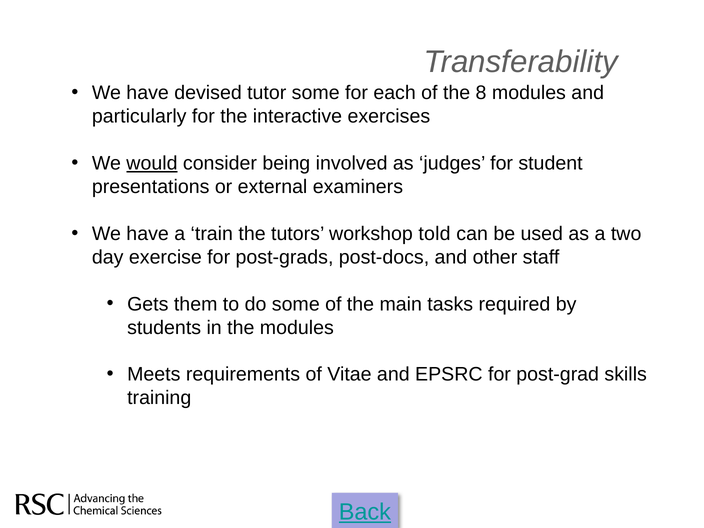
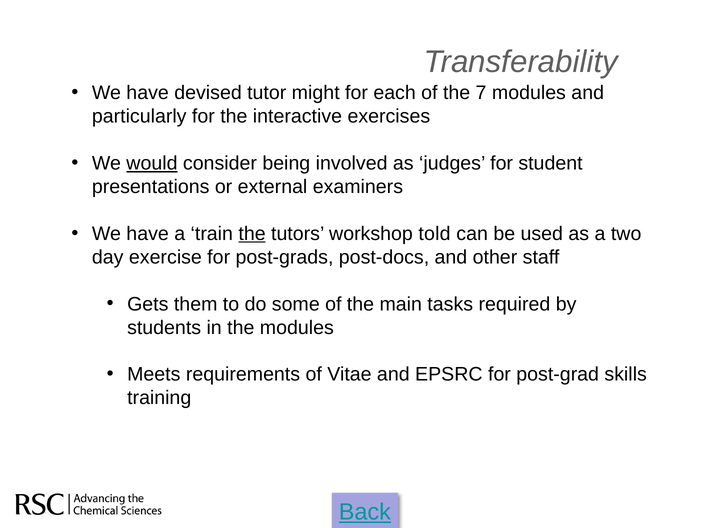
tutor some: some -> might
8: 8 -> 7
the at (252, 234) underline: none -> present
